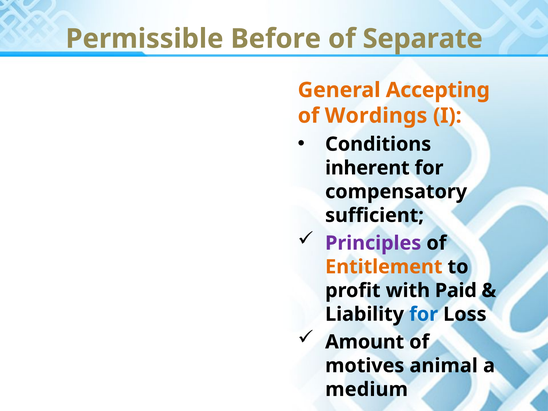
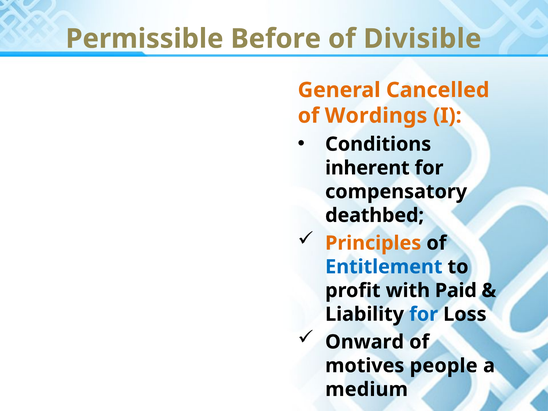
Separate: Separate -> Divisible
Accepting: Accepting -> Cancelled
sufficient: sufficient -> deathbed
Principles colour: purple -> orange
Entitlement colour: orange -> blue
Amount: Amount -> Onward
animal: animal -> people
